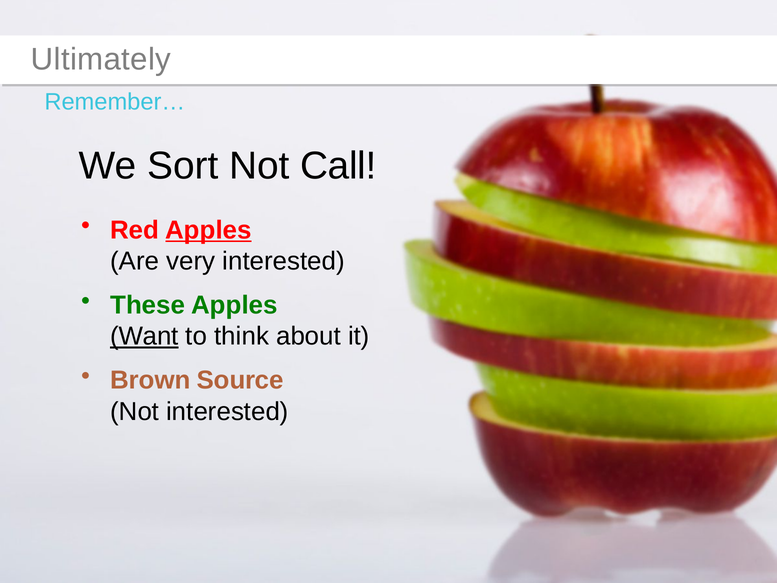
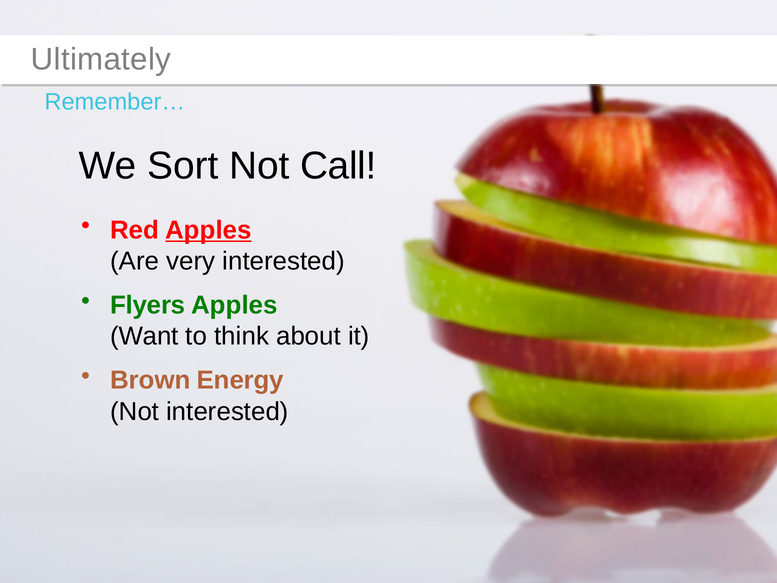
These: These -> Flyers
Want underline: present -> none
Source: Source -> Energy
